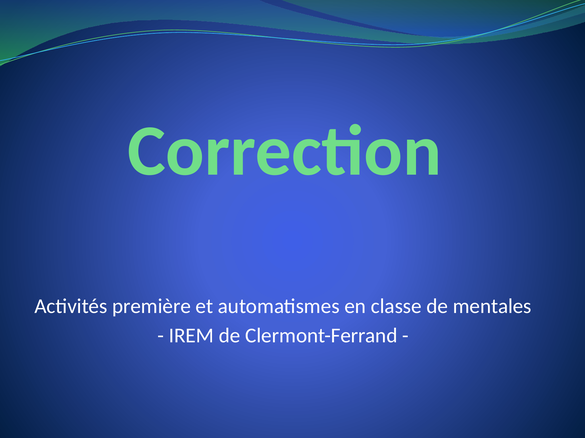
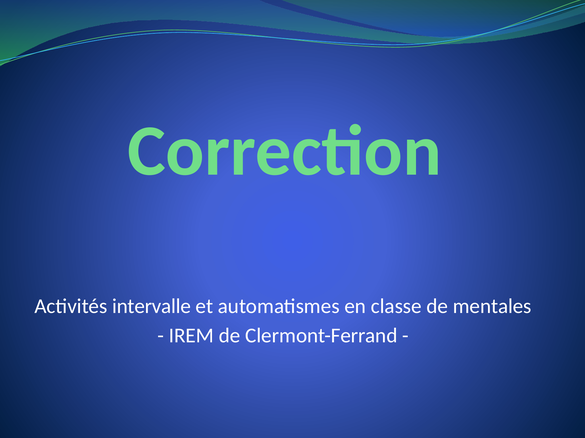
première: première -> intervalle
